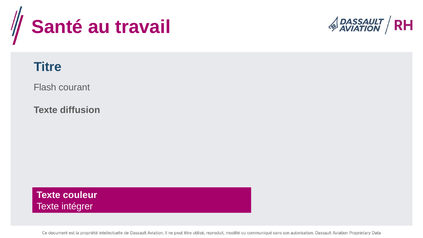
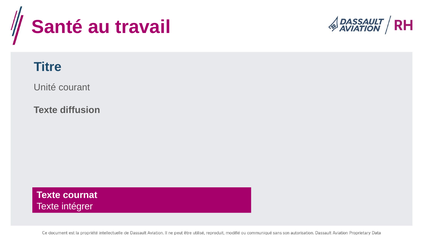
Flash: Flash -> Unité
couleur: couleur -> cournat
